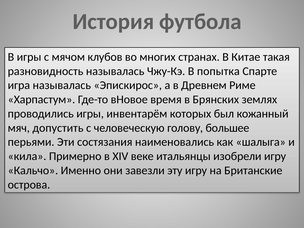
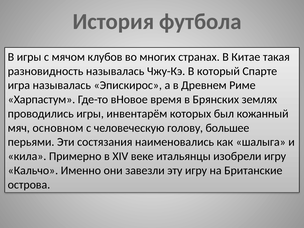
попытка: попытка -> который
допустить: допустить -> основном
